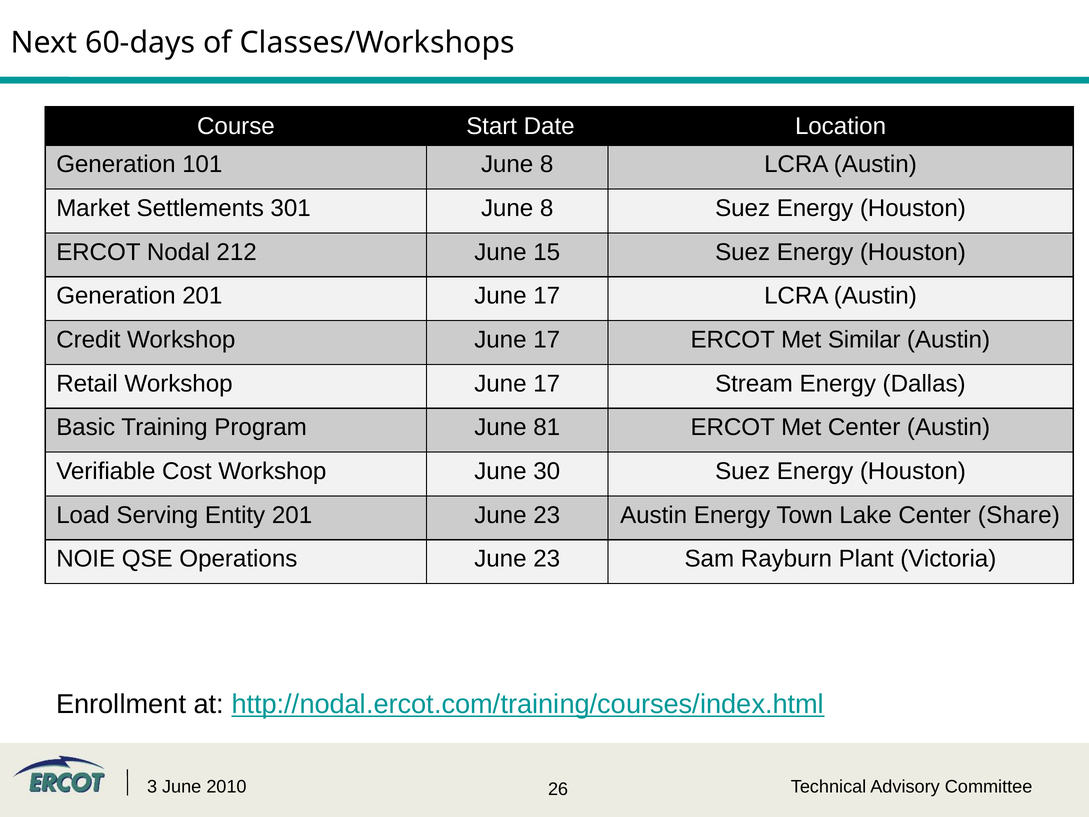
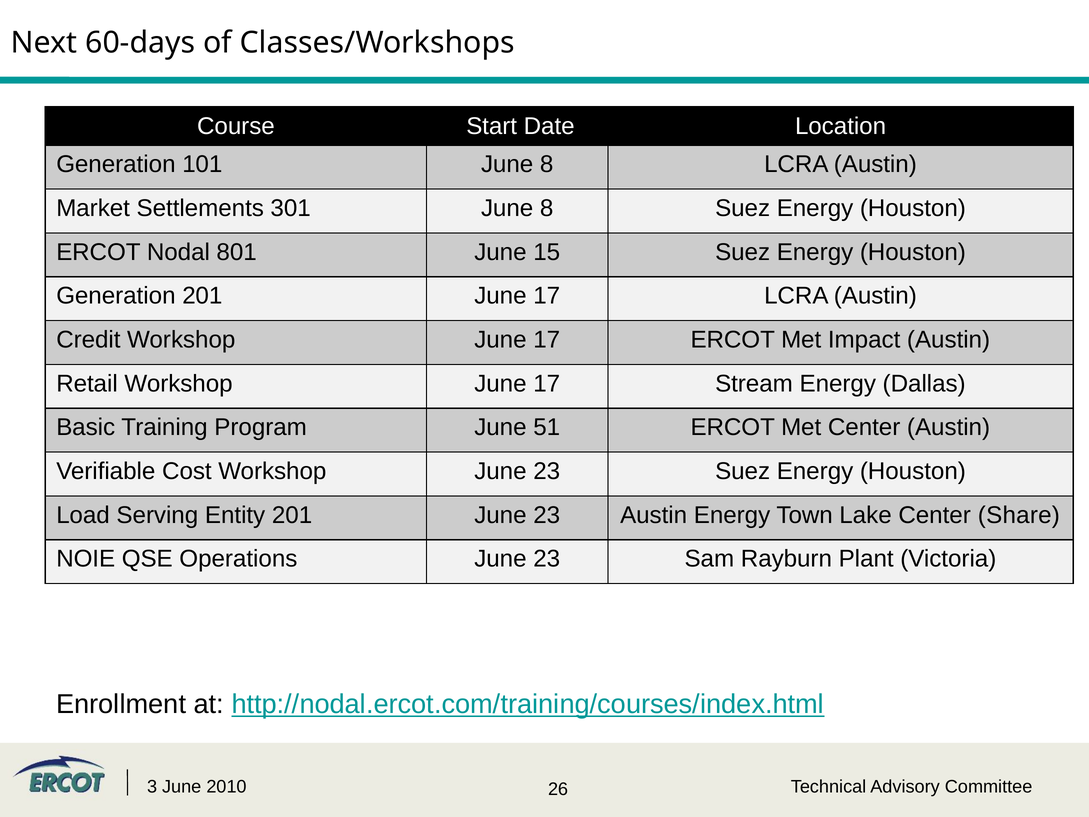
212: 212 -> 801
Similar: Similar -> Impact
81: 81 -> 51
Workshop June 30: 30 -> 23
